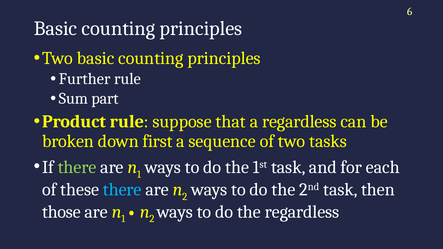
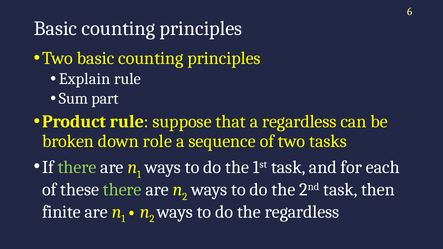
Further: Further -> Explain
first: first -> role
there at (122, 190) colour: light blue -> light green
those: those -> finite
